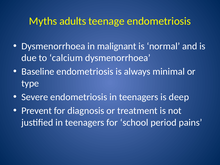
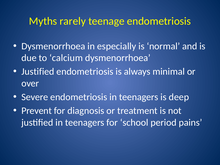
adults: adults -> rarely
malignant: malignant -> especially
Baseline at (38, 72): Baseline -> Justified
type: type -> over
